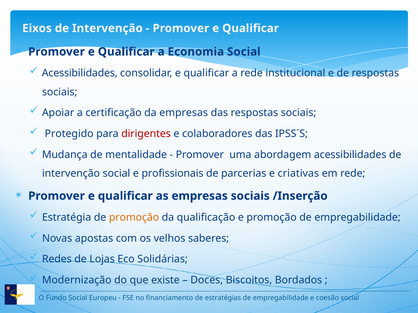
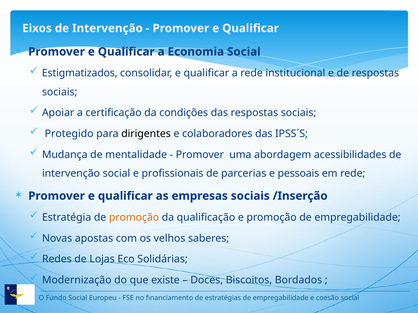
Acessibilidades at (80, 73): Acessibilidades -> Estigmatizados
da empresas: empresas -> condições
dirigentes colour: red -> black
criativas: criativas -> pessoais
